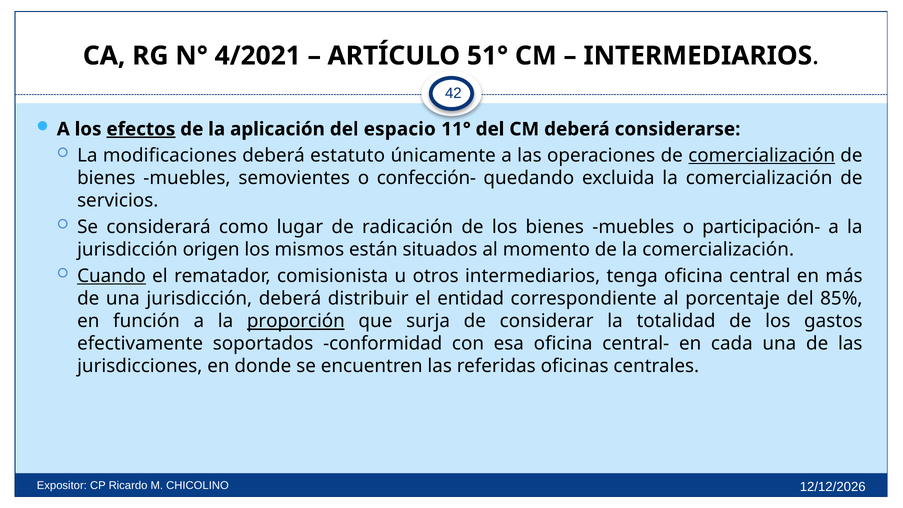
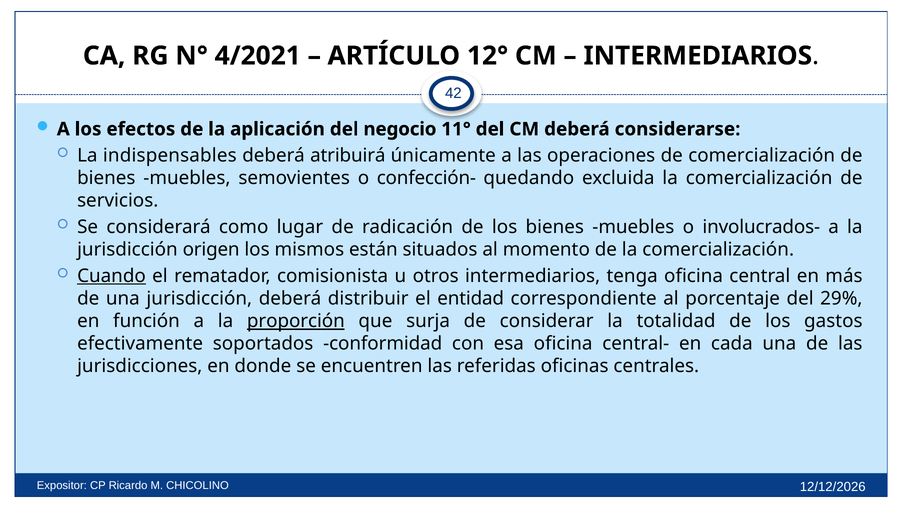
51°: 51° -> 12°
efectos underline: present -> none
espacio: espacio -> negocio
modificaciones: modificaciones -> indispensables
estatuto: estatuto -> atribuirá
comercialización at (762, 155) underline: present -> none
participación-: participación- -> involucrados-
85%: 85% -> 29%
